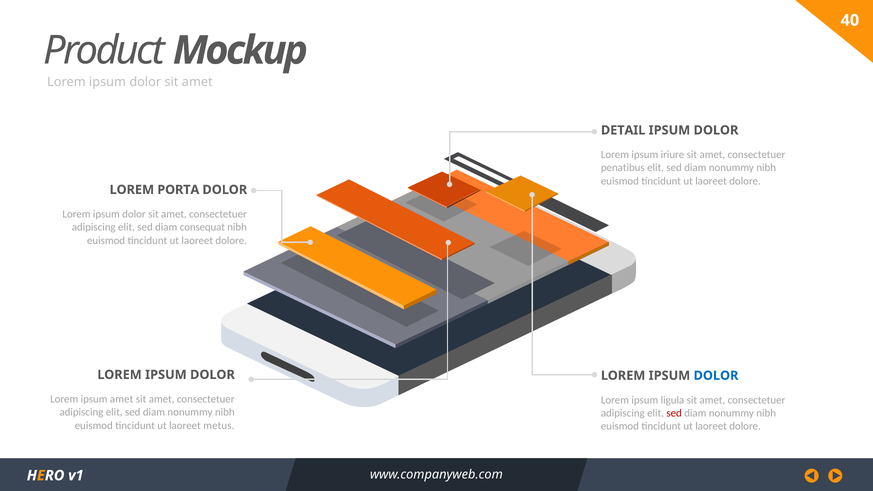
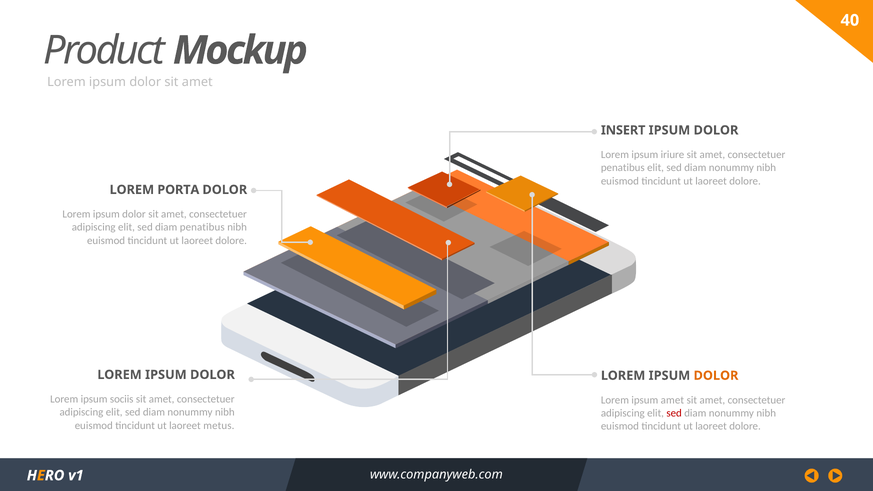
DETAIL: DETAIL -> INSERT
diam consequat: consequat -> penatibus
DOLOR at (716, 376) colour: blue -> orange
ipsum amet: amet -> sociis
ipsum ligula: ligula -> amet
